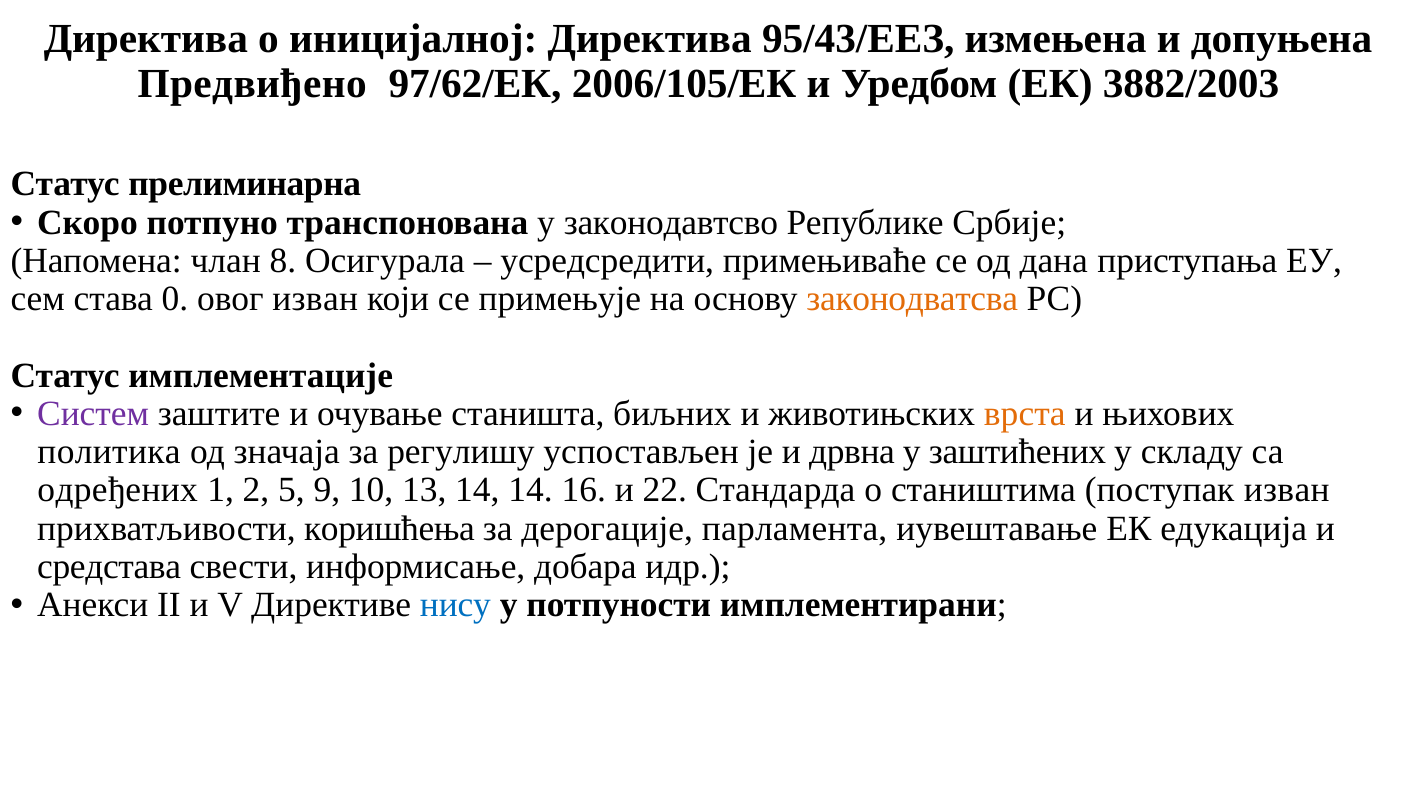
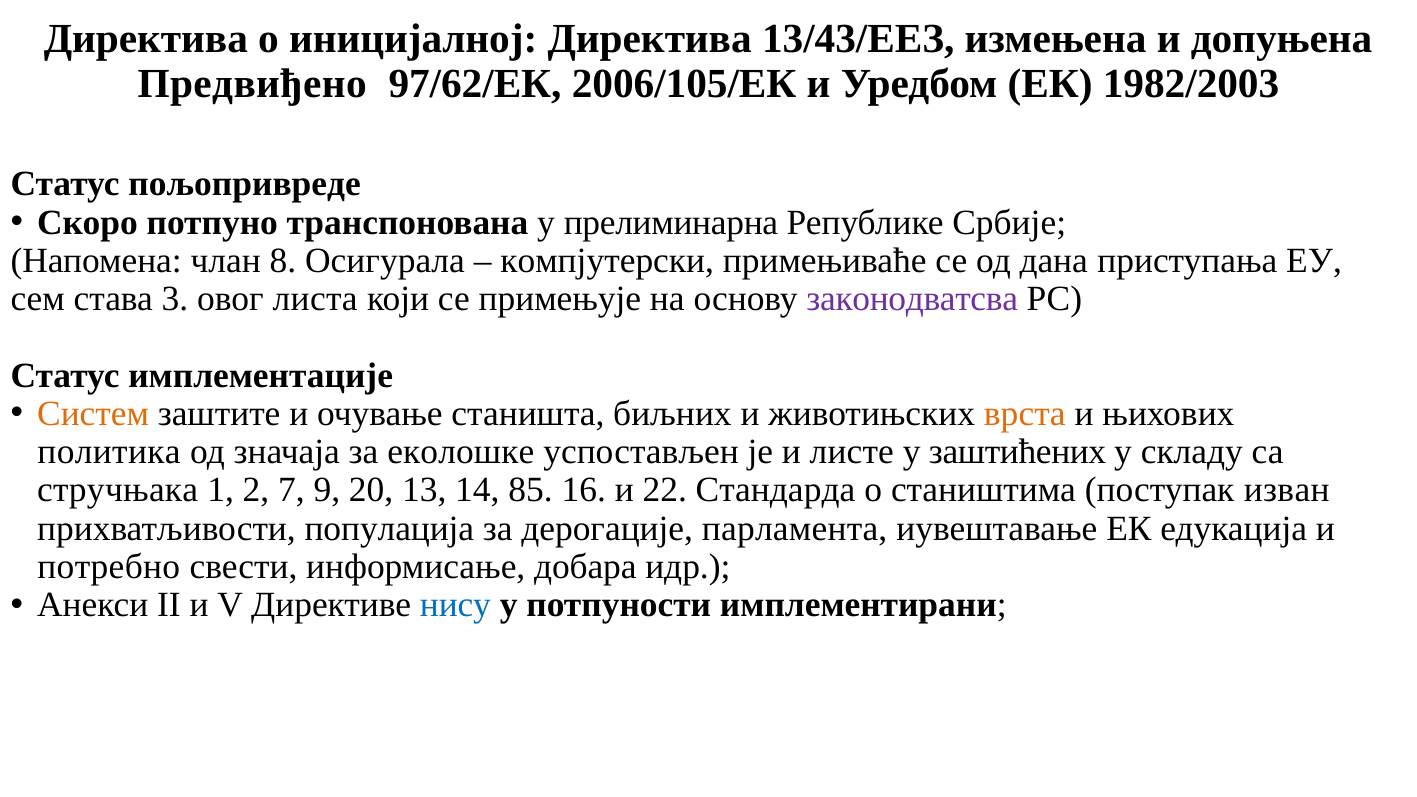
95/43/EEЗ: 95/43/EEЗ -> 13/43/EEЗ
3882/2003: 3882/2003 -> 1982/2003
прелиминарна: прелиминарна -> пољопривреде
законодавтсво: законодавтсво -> прелиминарна
усредсредити: усредсредити -> компјутерски
0: 0 -> 3
овог изван: изван -> листа
законодватсва colour: orange -> purple
Систем colour: purple -> orange
регулишу: регулишу -> еколошке
дрвна: дрвна -> листе
одређених: одређених -> стручњака
5: 5 -> 7
10: 10 -> 20
14 14: 14 -> 85
коришћења: коришћења -> популација
средстава: средстава -> потребно
